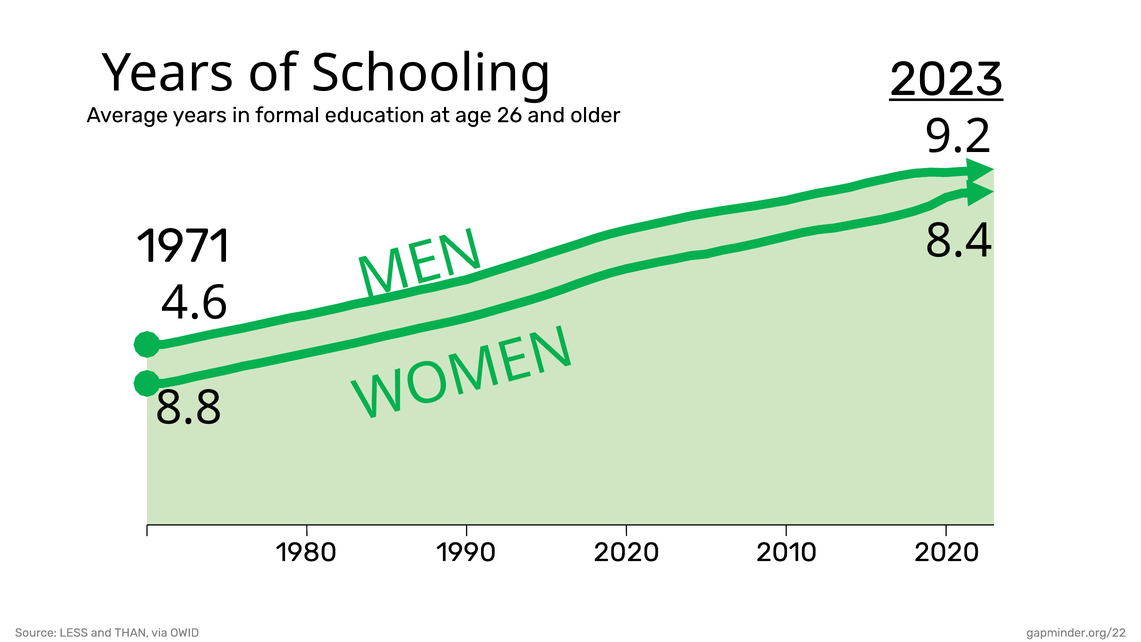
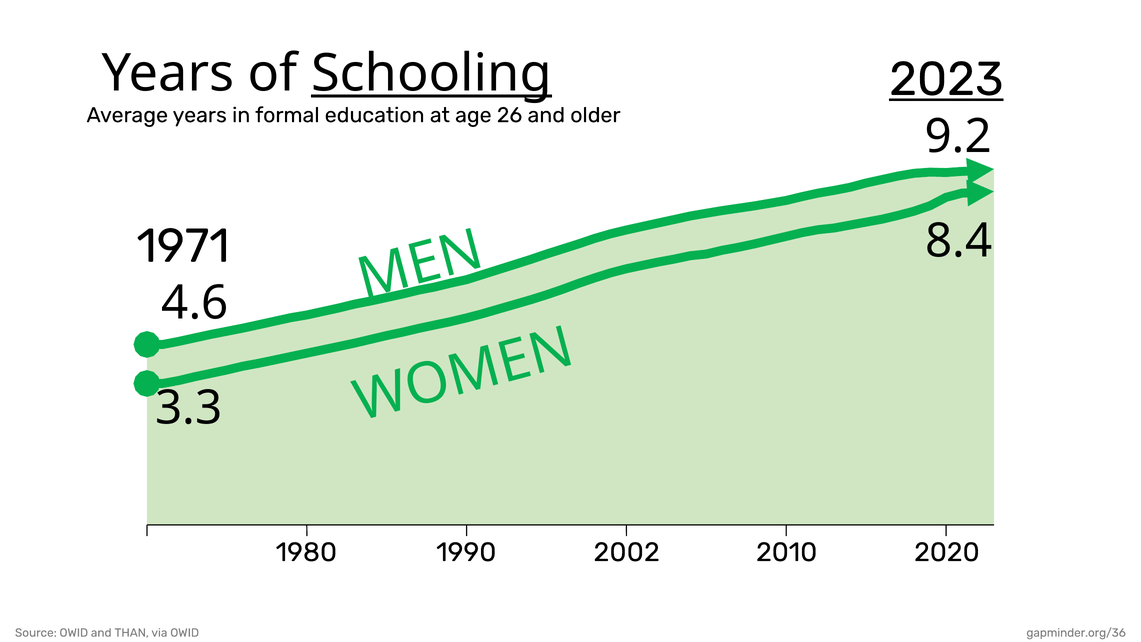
Schooling underline: none -> present
8.8: 8.8 -> 3.3
1990 2020: 2020 -> 2002
Source LESS: LESS -> OWID
gapminder.org/22: gapminder.org/22 -> gapminder.org/36
